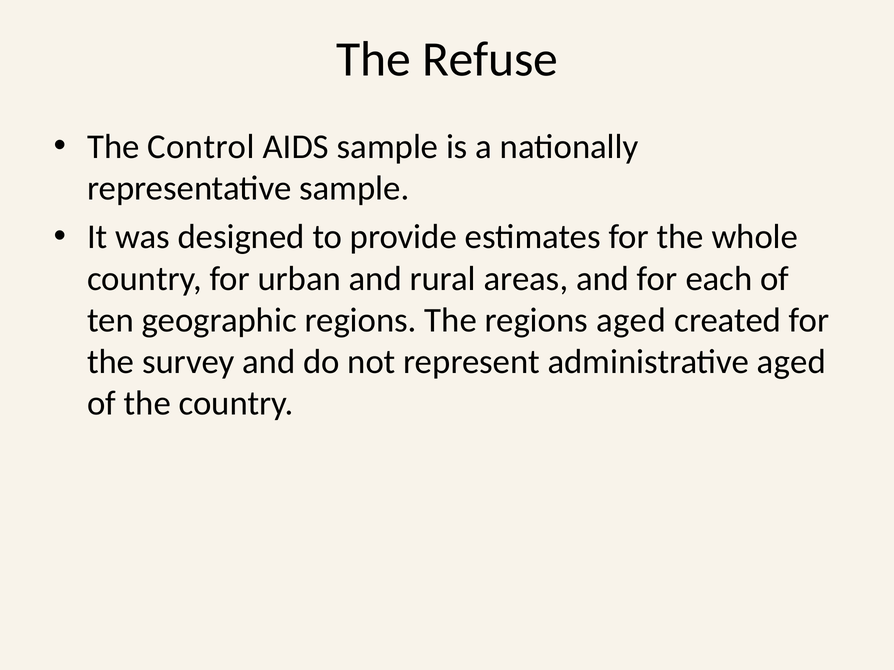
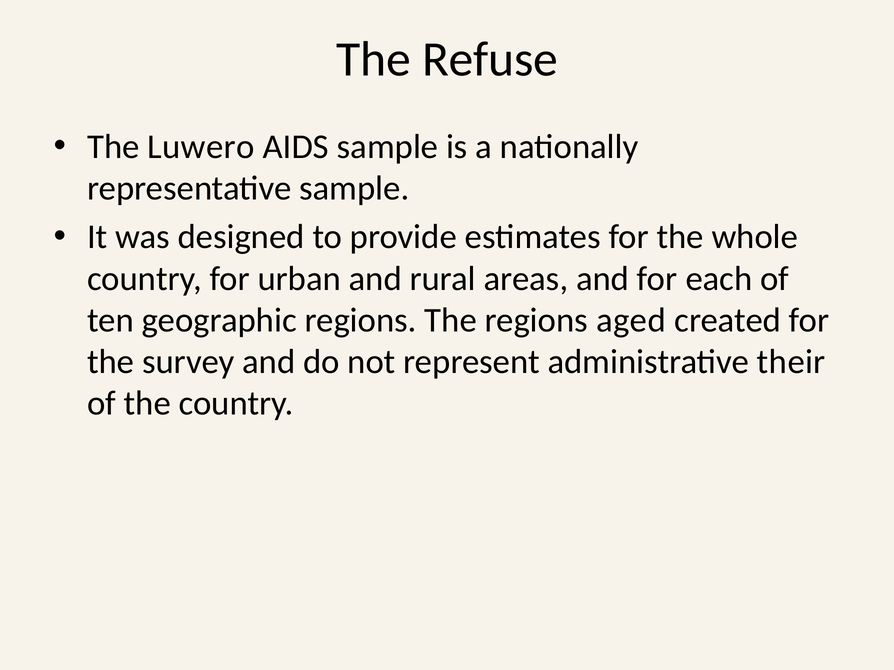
Control: Control -> Luwero
administrative aged: aged -> their
